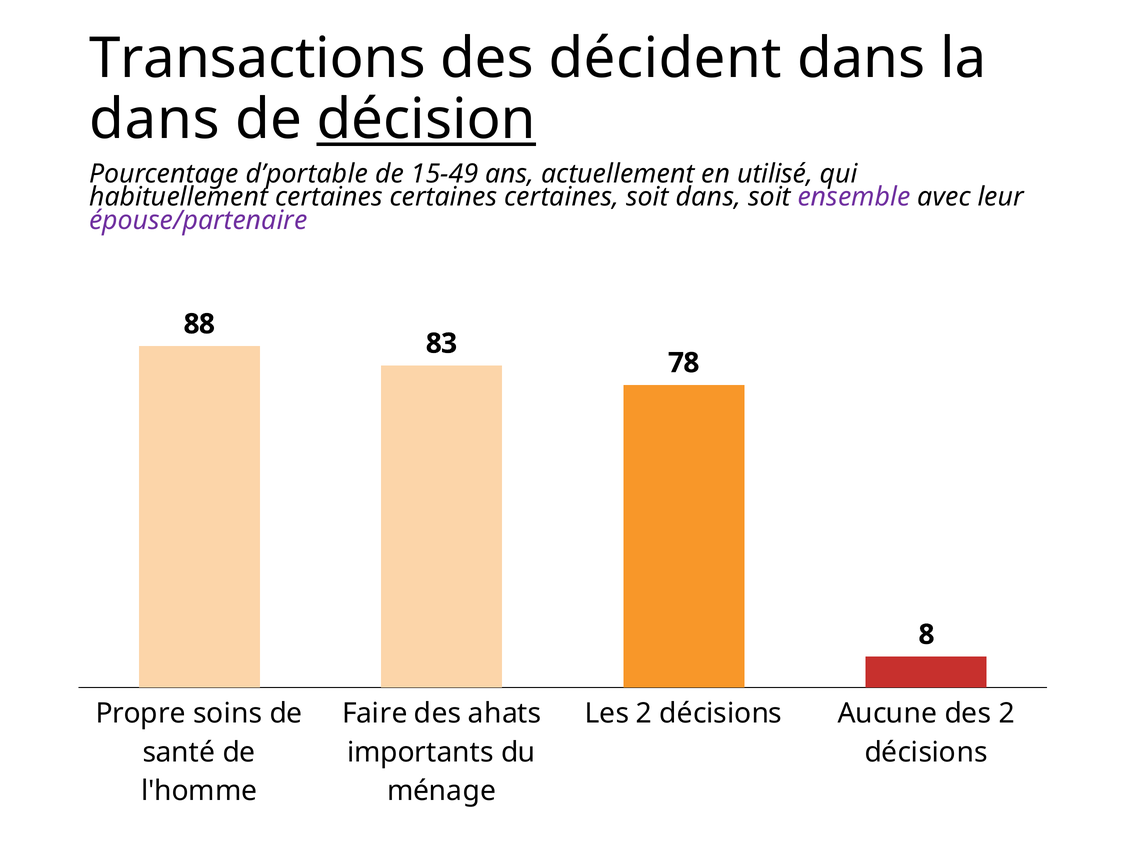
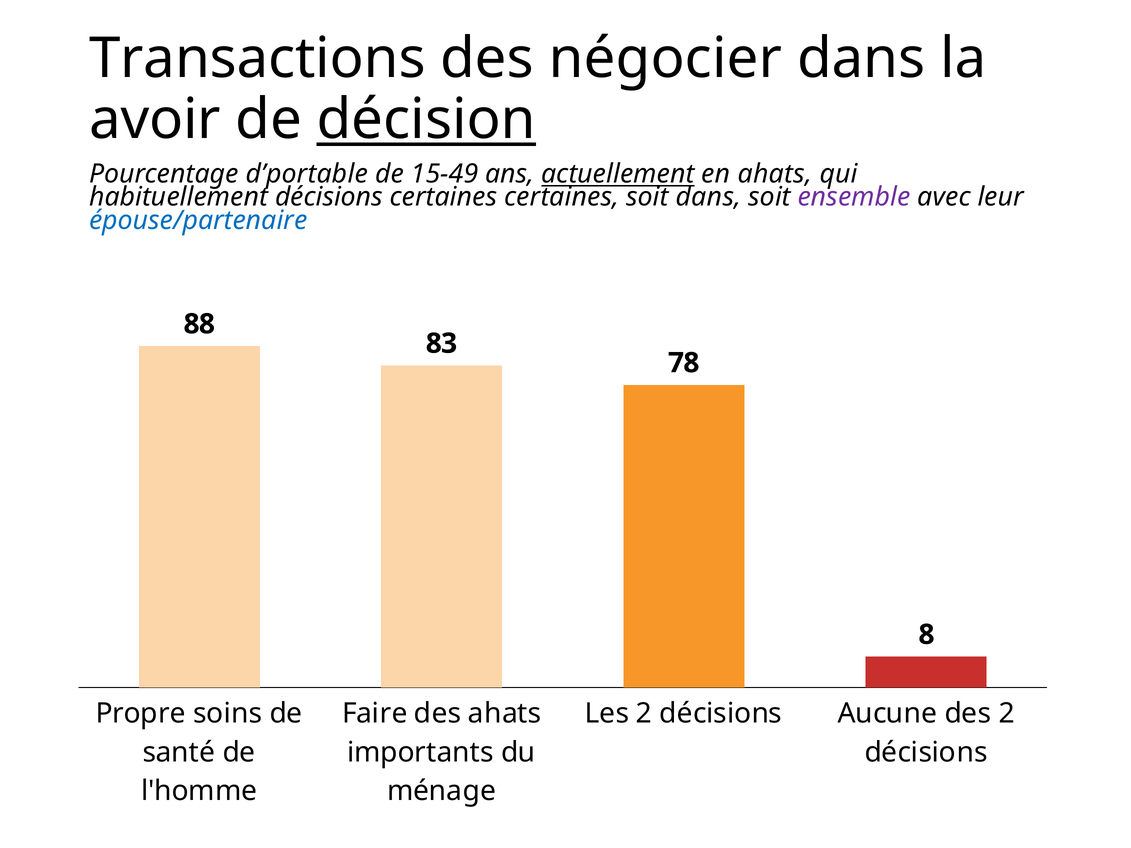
décident: décident -> négocier
dans at (155, 120): dans -> avoir
actuellement underline: none -> present
en utilisé: utilisé -> ahats
habituellement certaines: certaines -> décisions
épouse/partenaire colour: purple -> blue
